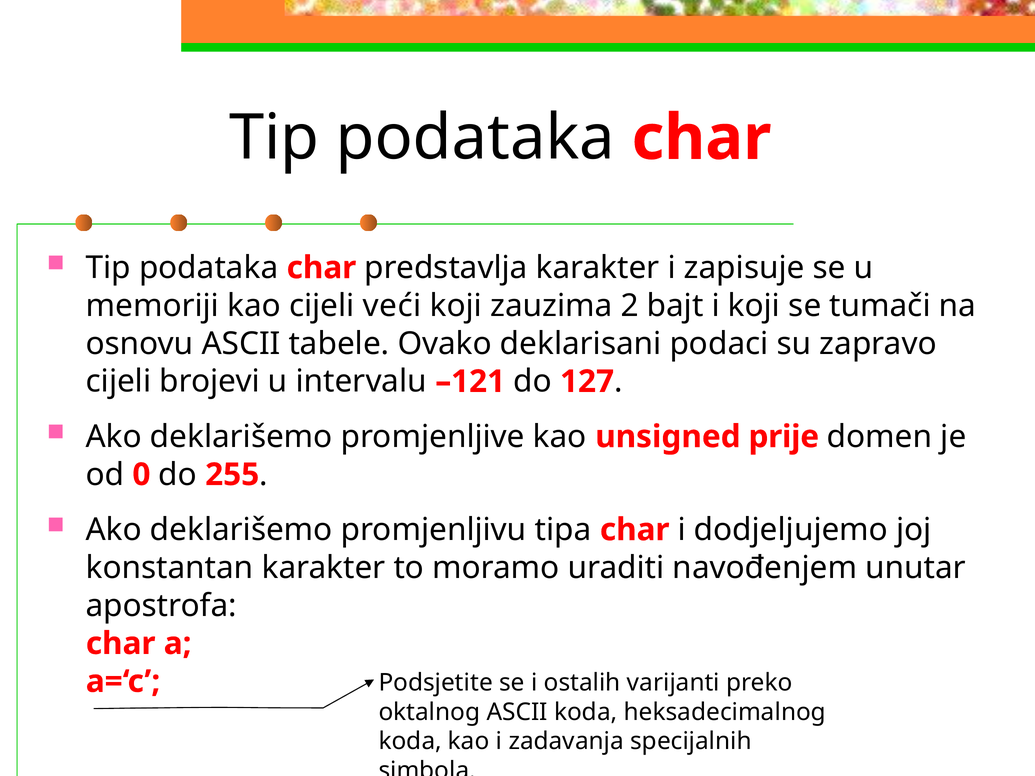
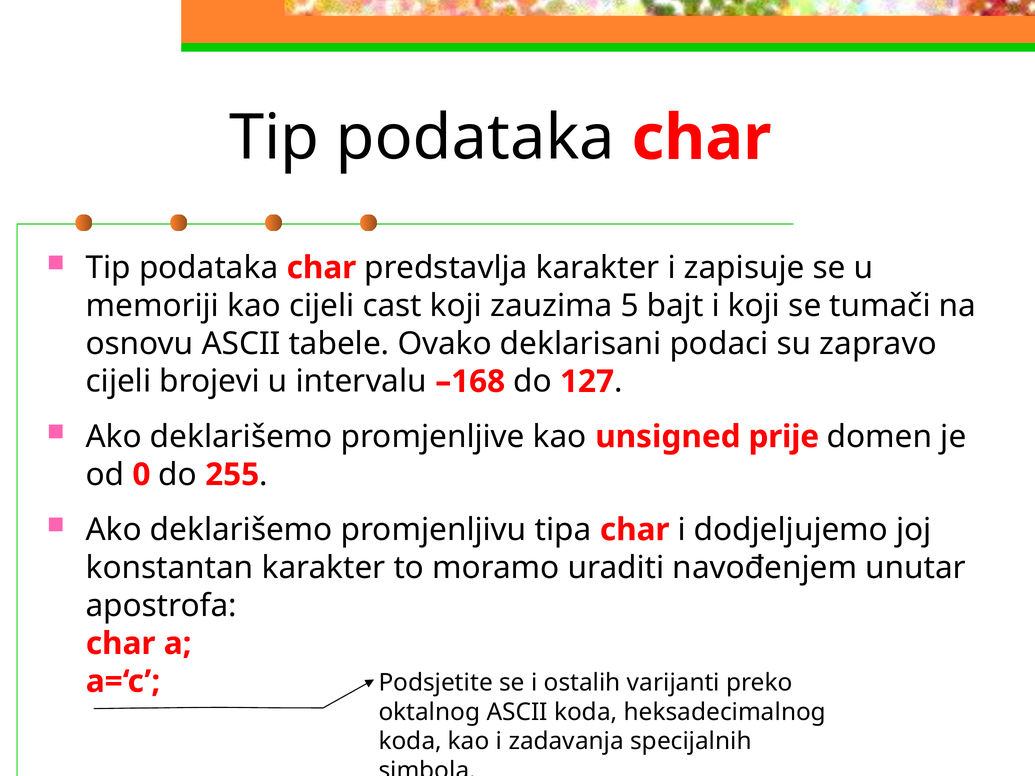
veći: veći -> cast
2: 2 -> 5
–121: –121 -> –168
